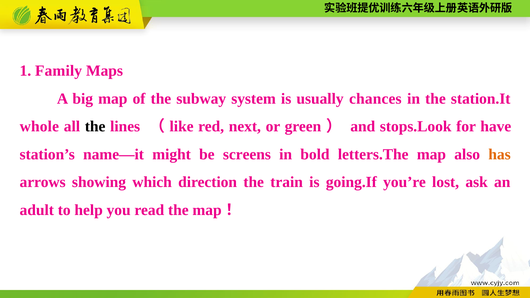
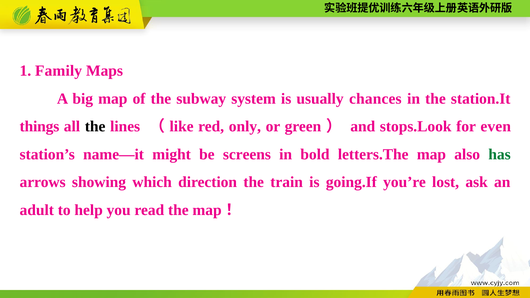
whole: whole -> things
next: next -> only
have: have -> even
has colour: orange -> green
